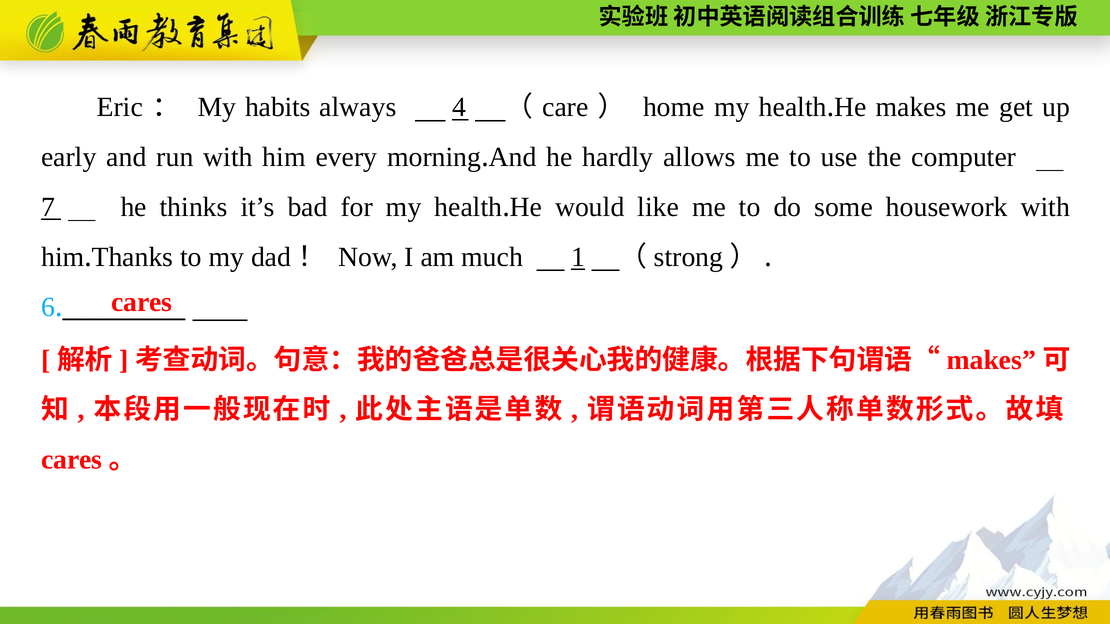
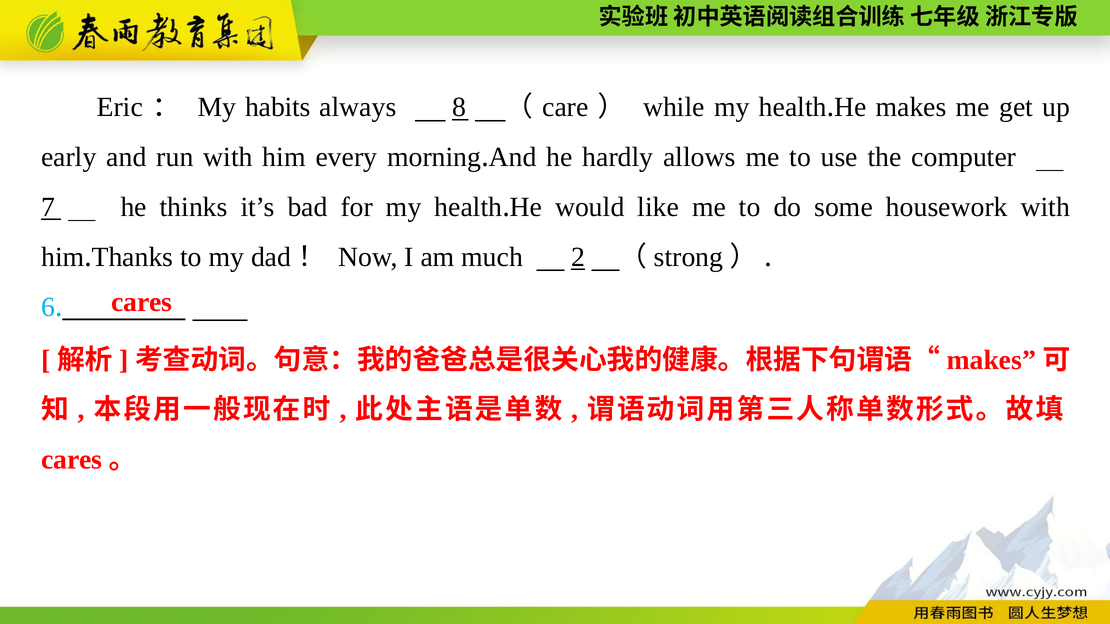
4: 4 -> 8
home: home -> while
1: 1 -> 2
